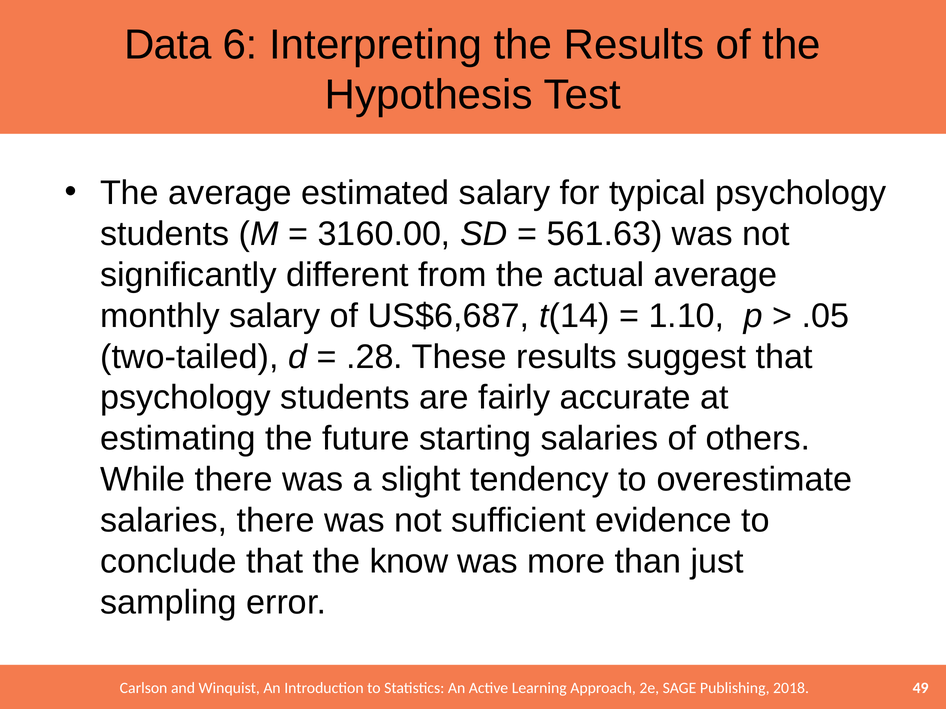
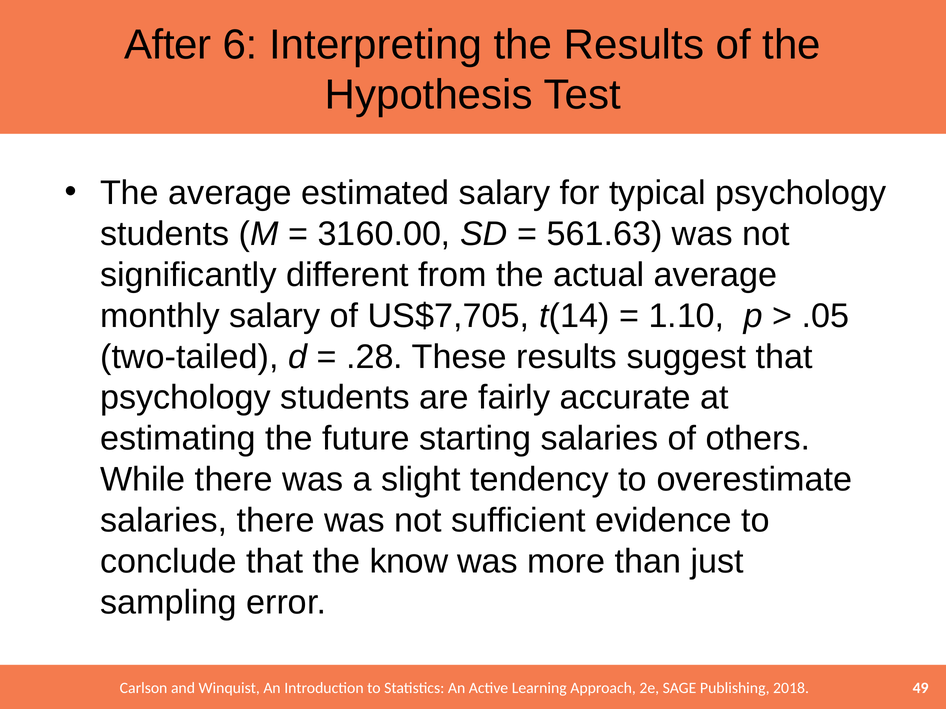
Data: Data -> After
US$6,687: US$6,687 -> US$7,705
